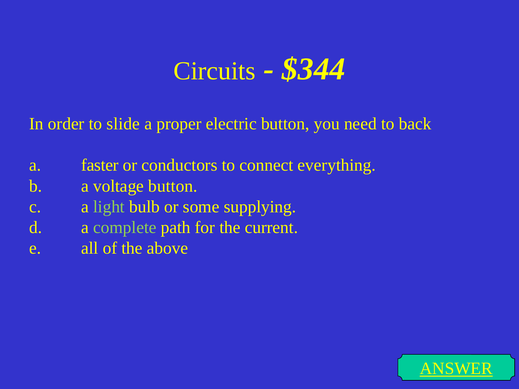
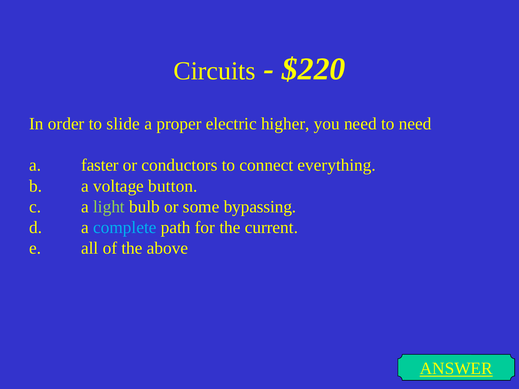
$344: $344 -> $220
electric button: button -> higher
to back: back -> need
supplying: supplying -> bypassing
complete colour: light green -> light blue
